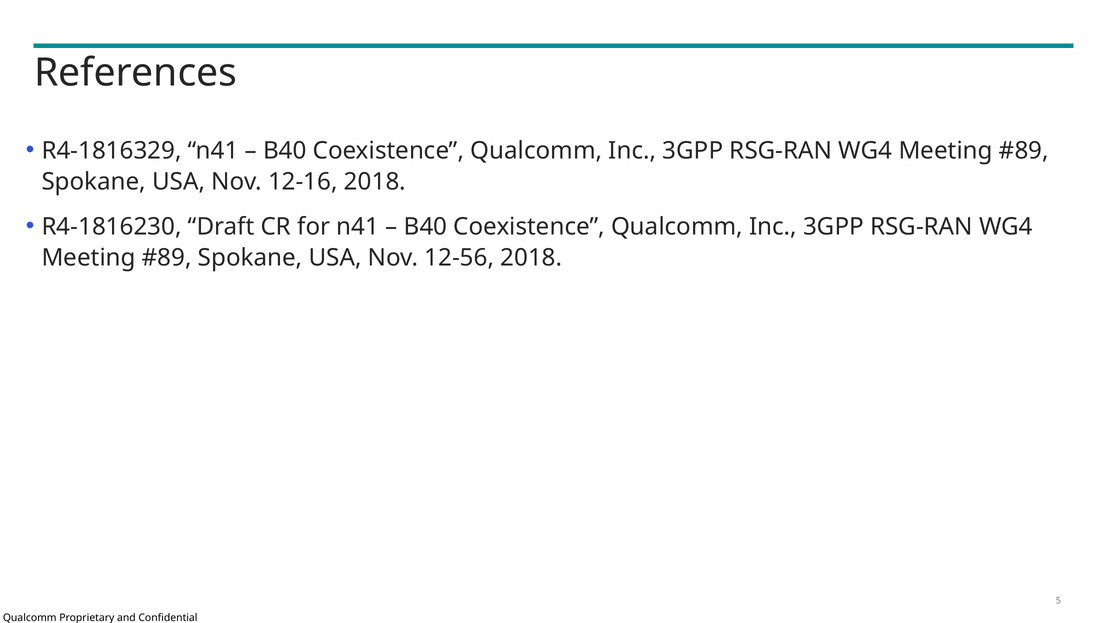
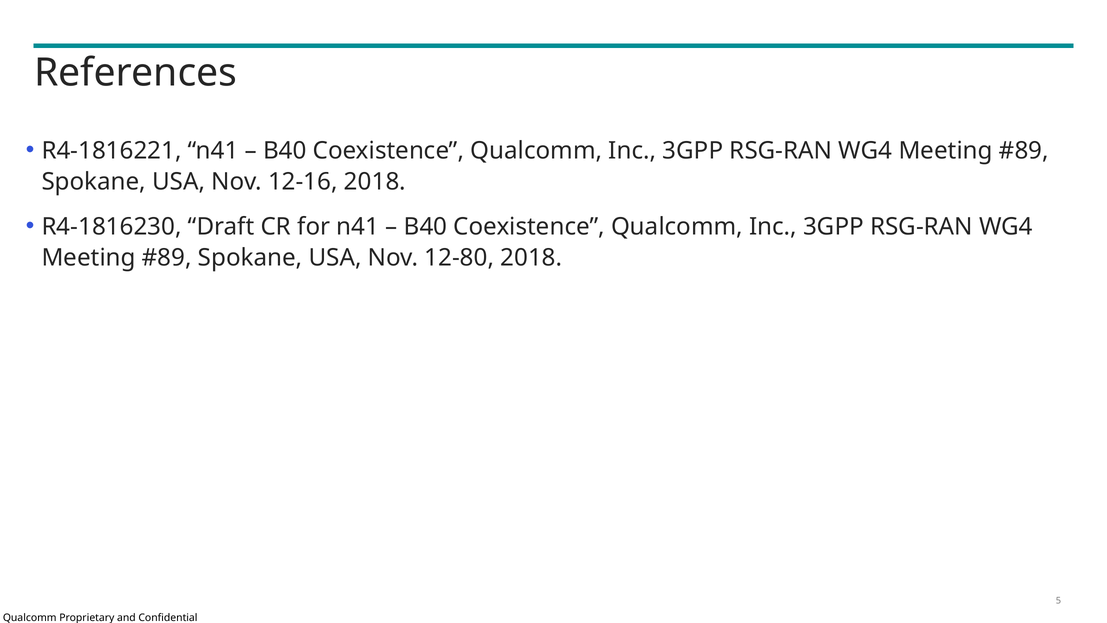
R4-1816329: R4-1816329 -> R4-1816221
12-56: 12-56 -> 12-80
